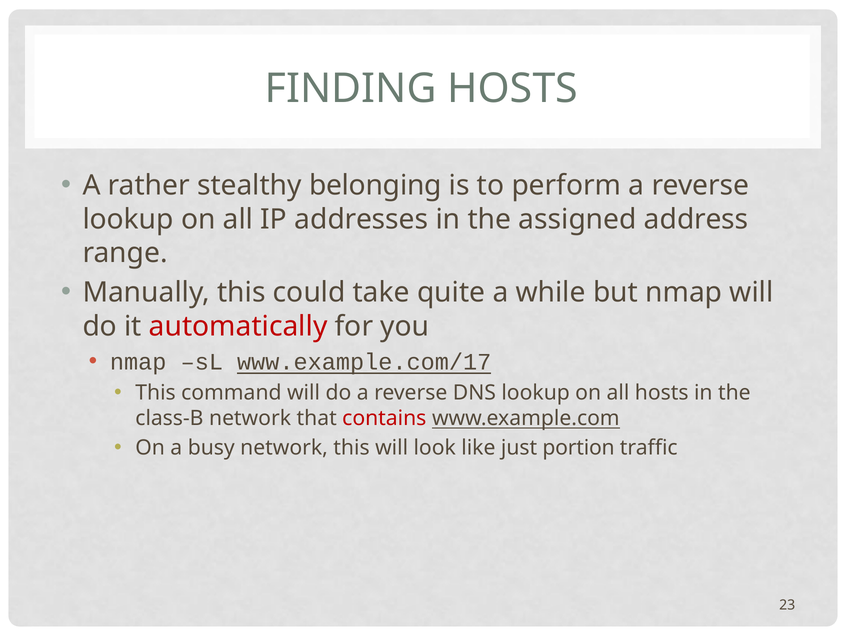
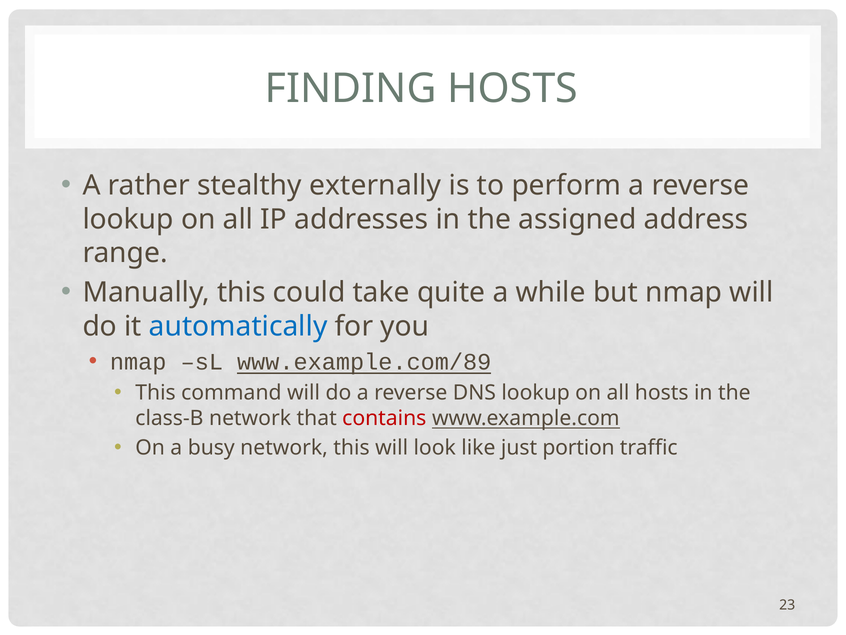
belonging: belonging -> externally
automatically colour: red -> blue
www.example.com/17: www.example.com/17 -> www.example.com/89
